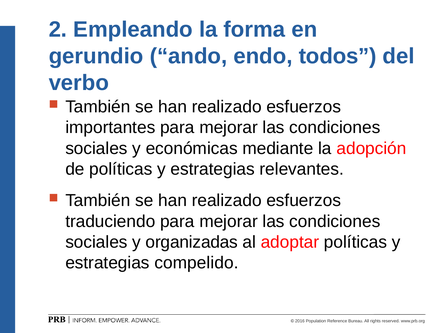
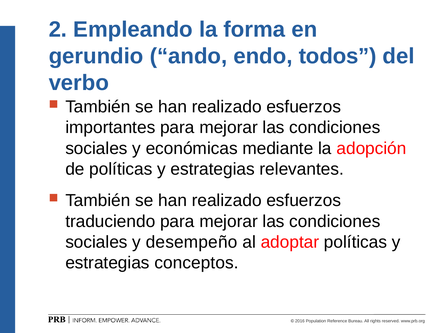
organizadas: organizadas -> desempeño
compelido: compelido -> conceptos
